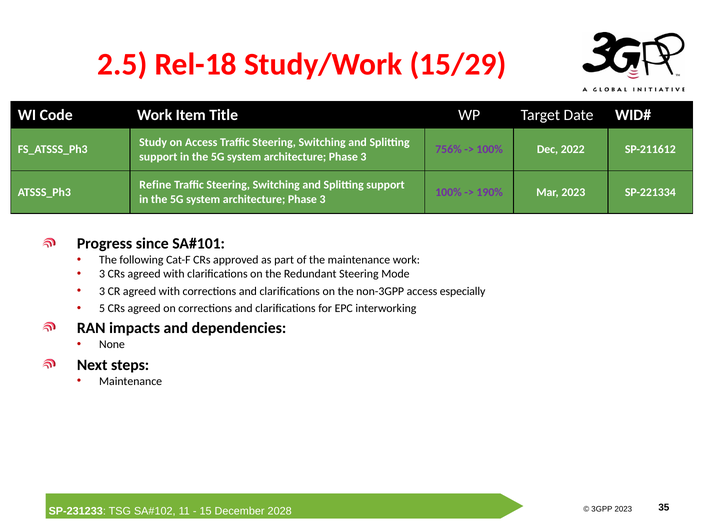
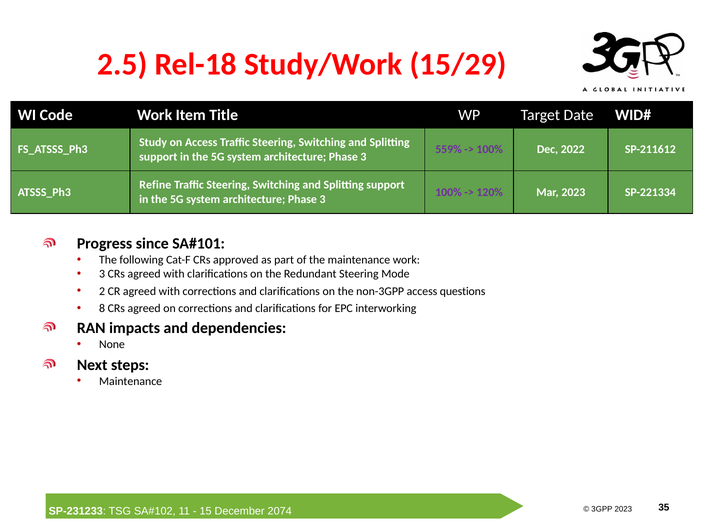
756%: 756% -> 559%
190%: 190% -> 120%
3 at (102, 291): 3 -> 2
especially: especially -> questions
5: 5 -> 8
2028: 2028 -> 2074
